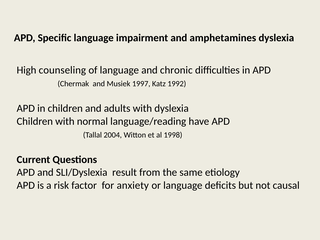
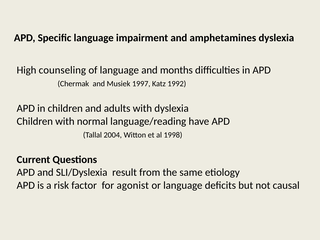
chronic: chronic -> months
anxiety: anxiety -> agonist
